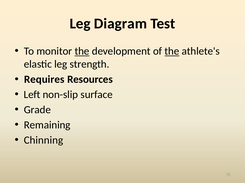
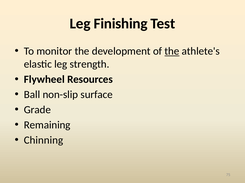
Diagram: Diagram -> Finishing
the at (82, 51) underline: present -> none
Requires: Requires -> Flywheel
Left: Left -> Ball
